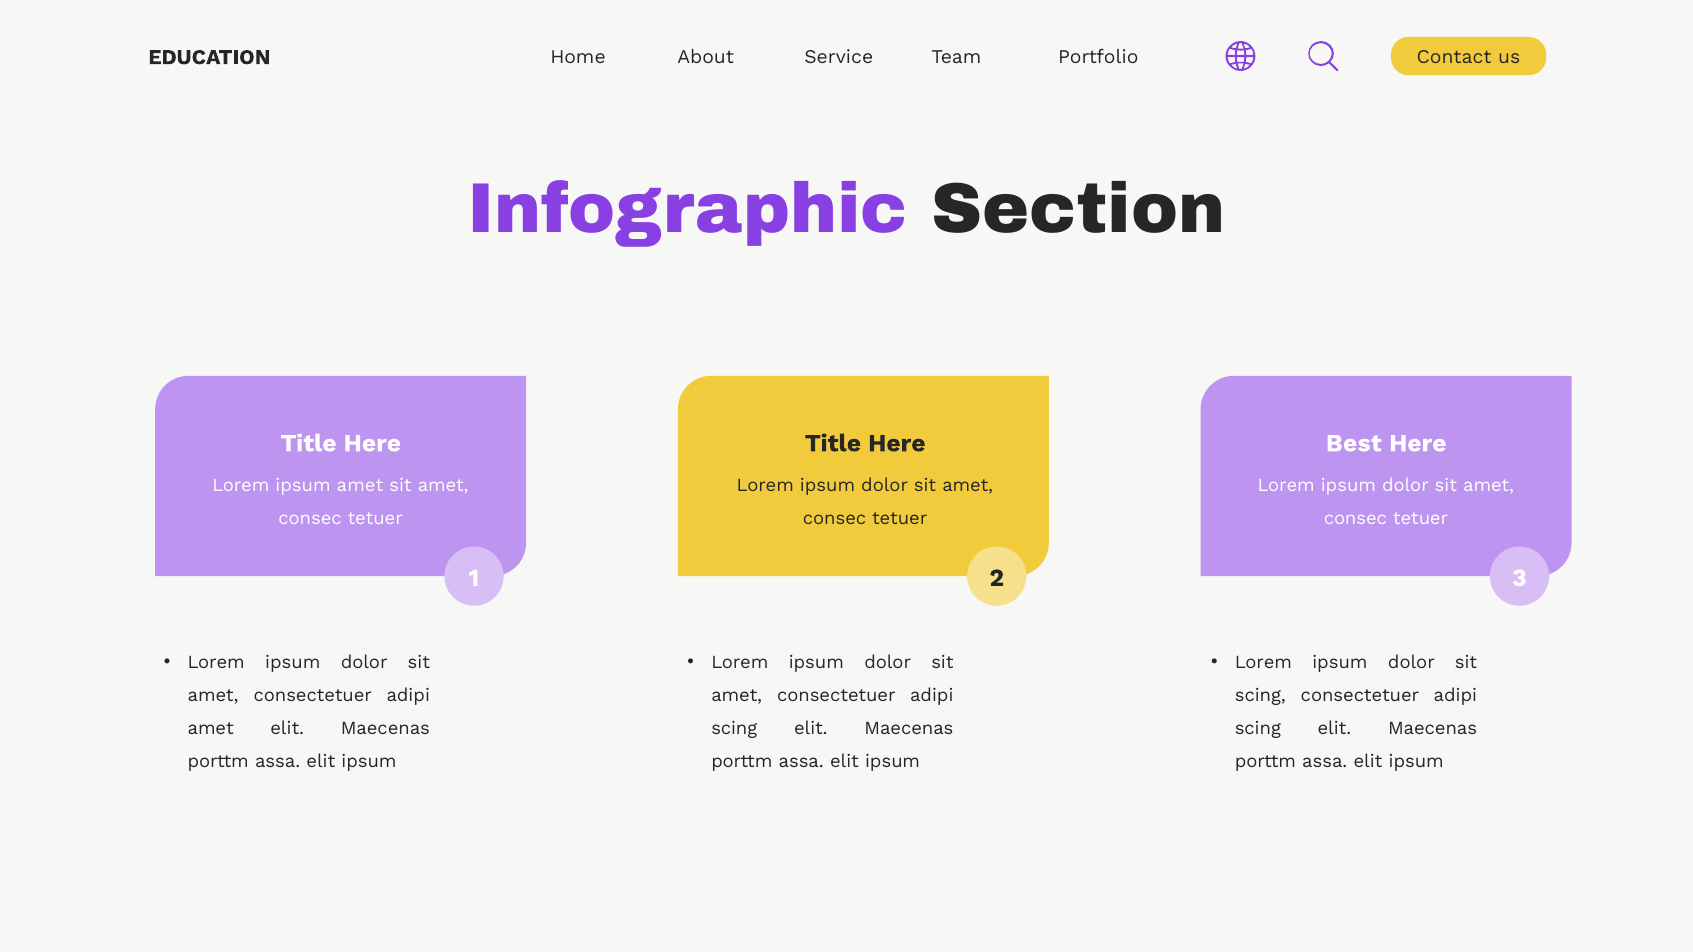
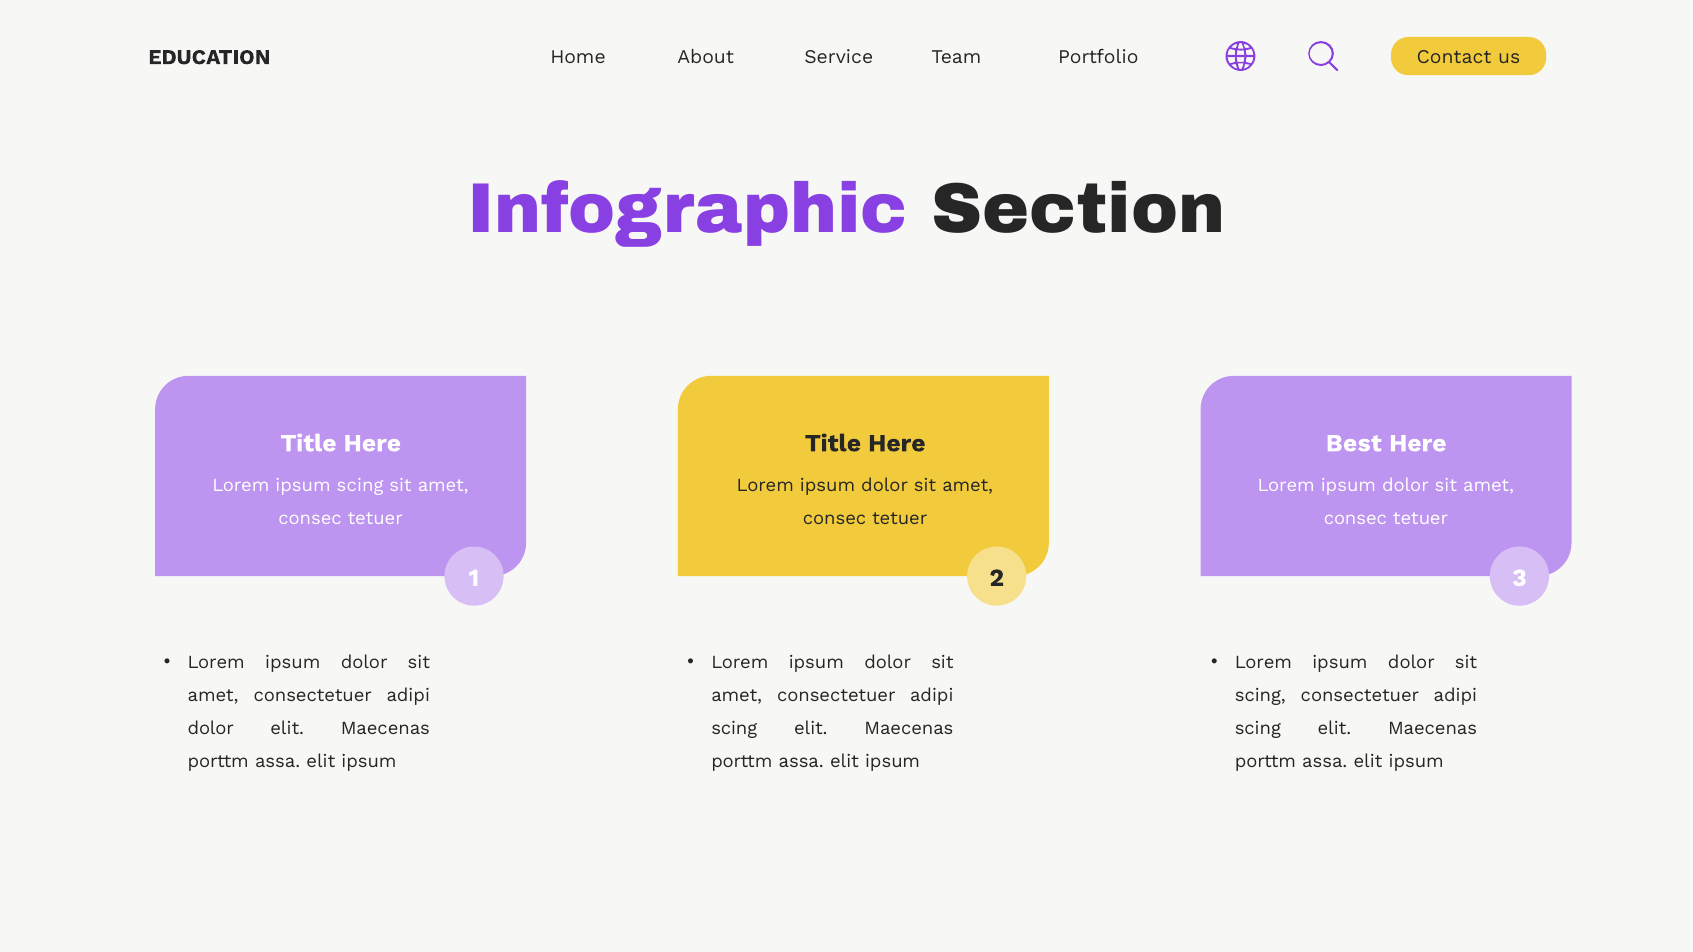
ipsum amet: amet -> scing
amet at (211, 729): amet -> dolor
